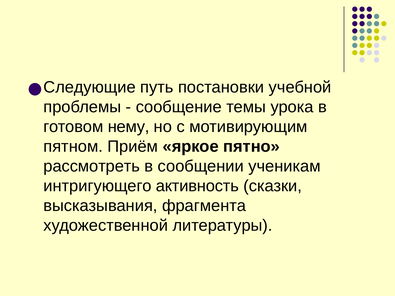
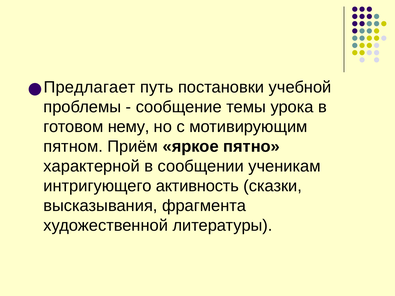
Следующие: Следующие -> Предлагает
рассмотреть: рассмотреть -> характерной
